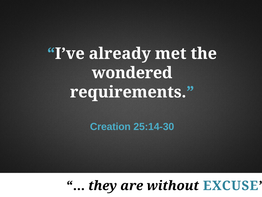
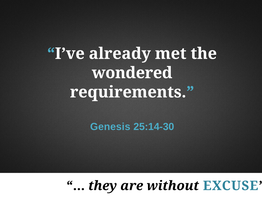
Creation: Creation -> Genesis
